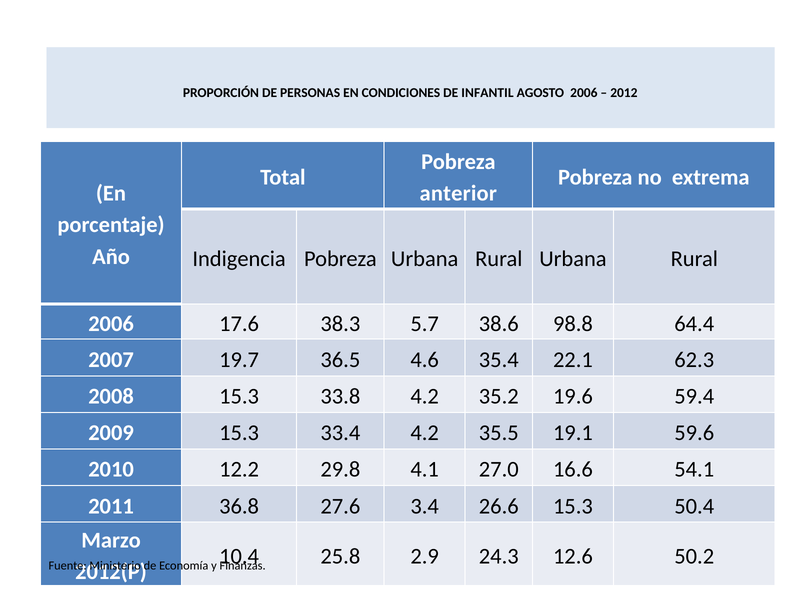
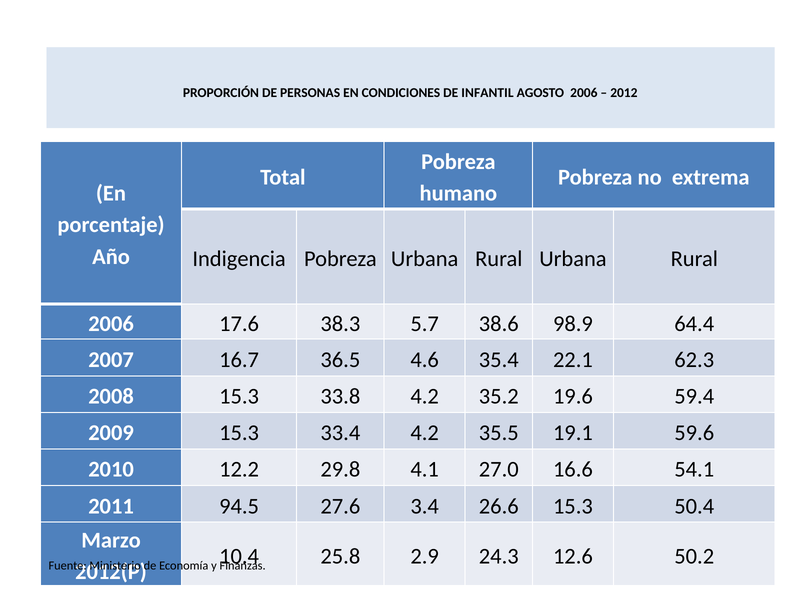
anterior: anterior -> humano
98.8: 98.8 -> 98.9
19.7: 19.7 -> 16.7
36.8: 36.8 -> 94.5
